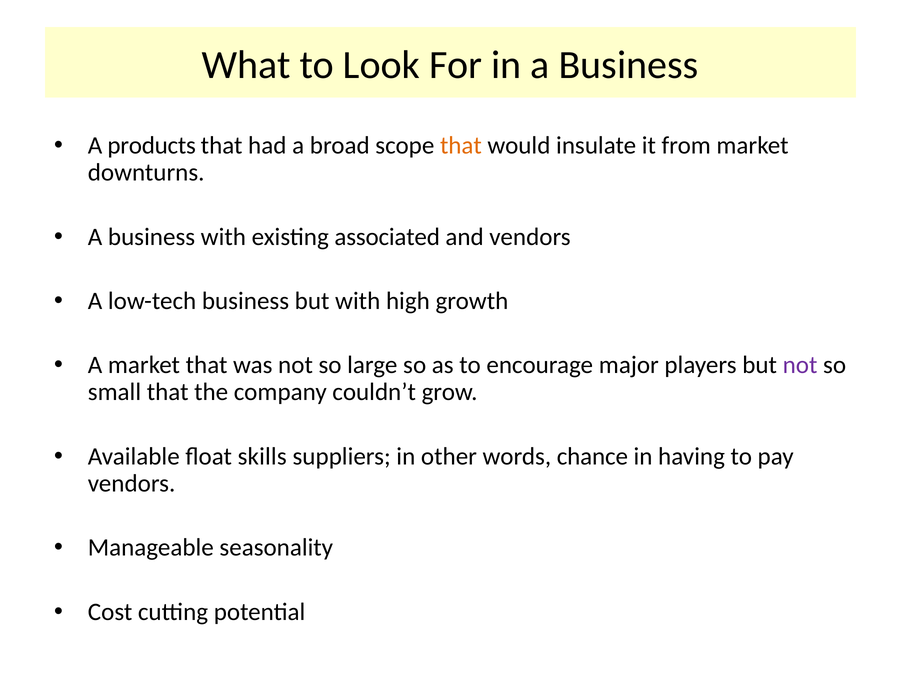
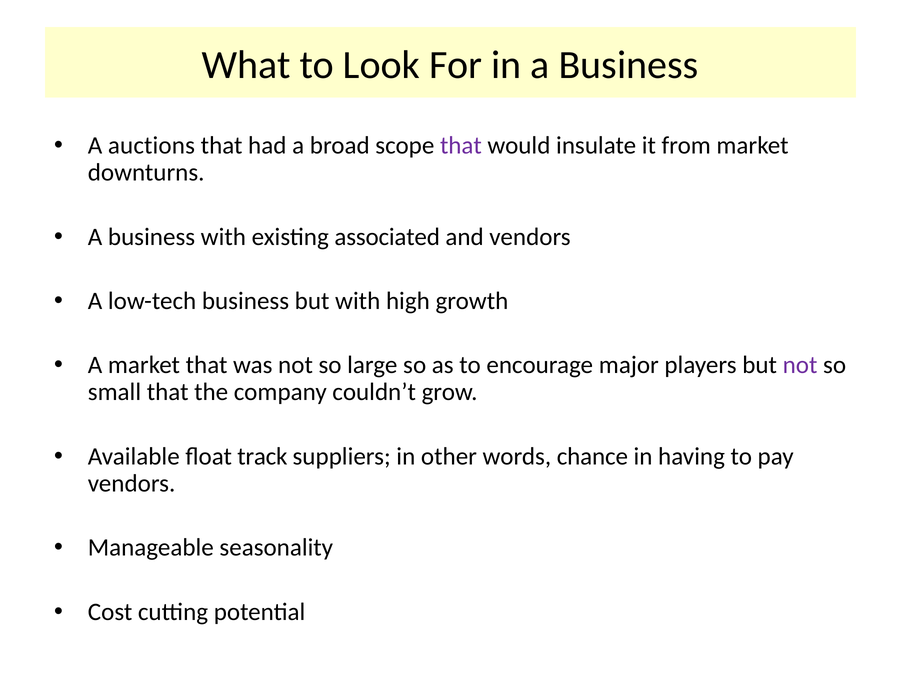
products: products -> auctions
that at (461, 146) colour: orange -> purple
skills: skills -> track
